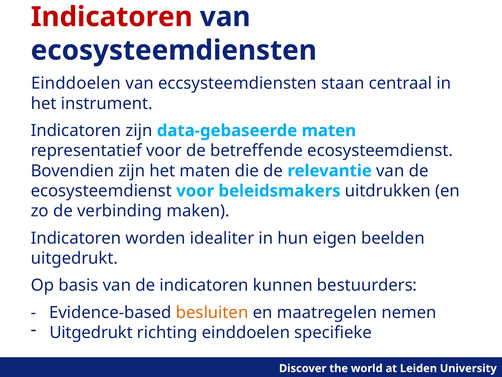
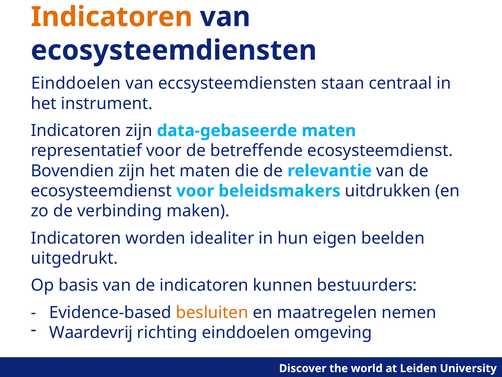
Indicatoren at (112, 17) colour: red -> orange
Uitgedrukt at (91, 332): Uitgedrukt -> Waardevrij
specifieke: specifieke -> omgeving
